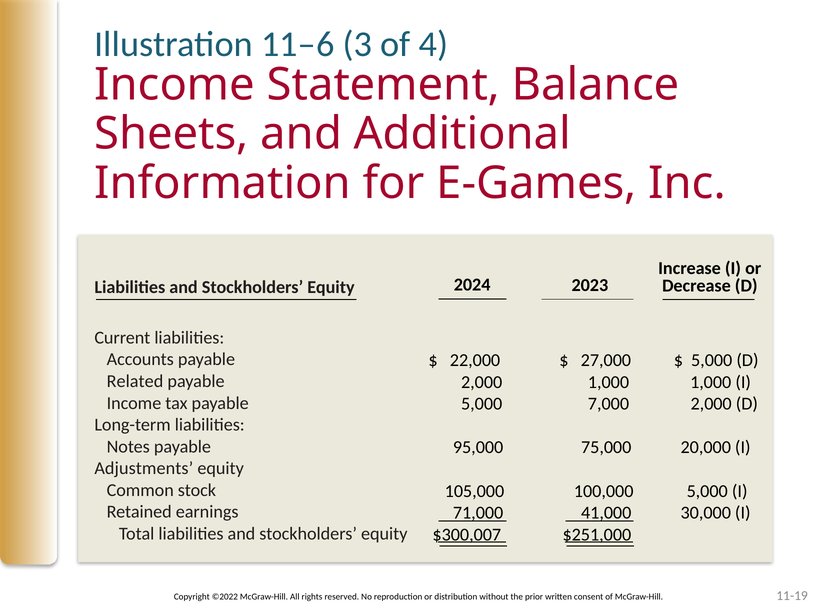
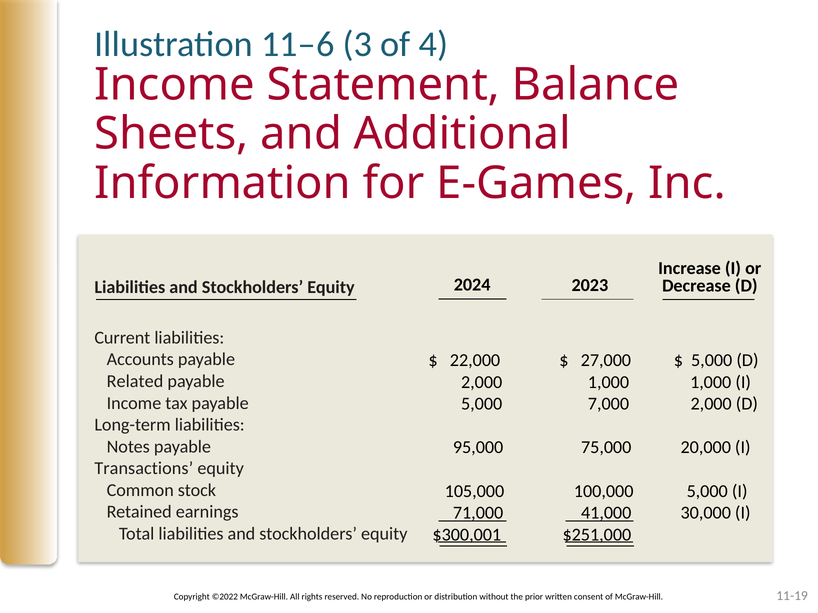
Adjustments: Adjustments -> Transactions
$300,007: $300,007 -> $300,001
